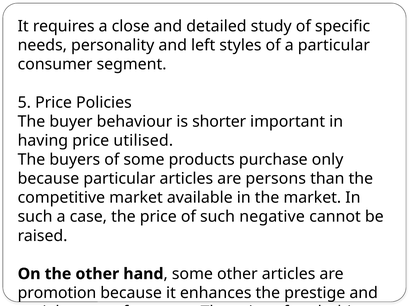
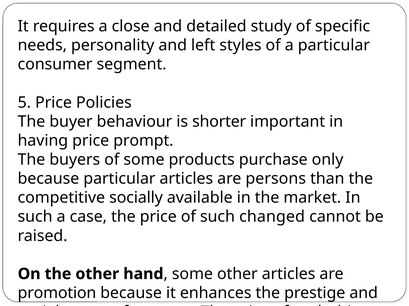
utilised: utilised -> prompt
competitive market: market -> socially
negative: negative -> changed
